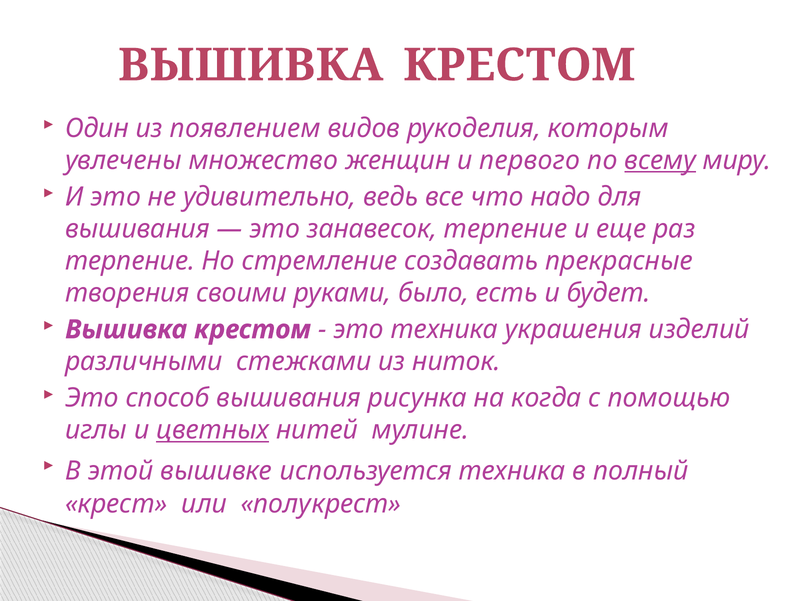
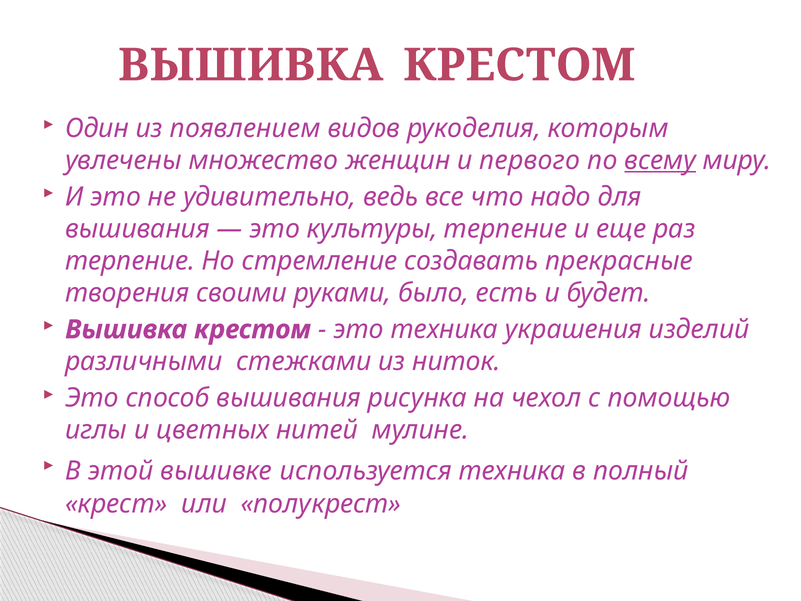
занавесок: занавесок -> культуры
когда: когда -> чехол
цветных underline: present -> none
